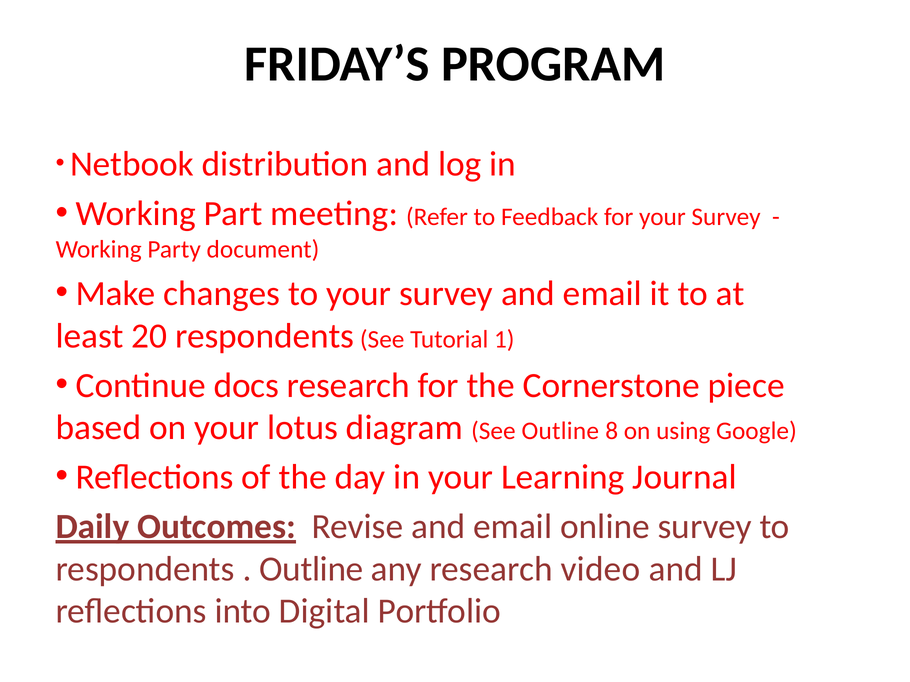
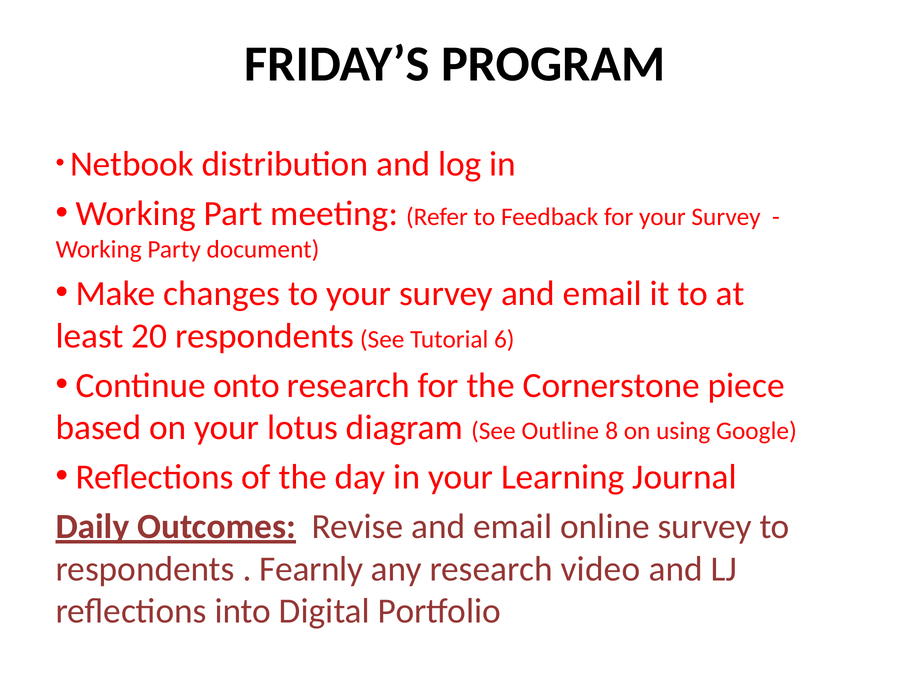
1: 1 -> 6
docs: docs -> onto
Outline at (311, 569): Outline -> Fearnly
